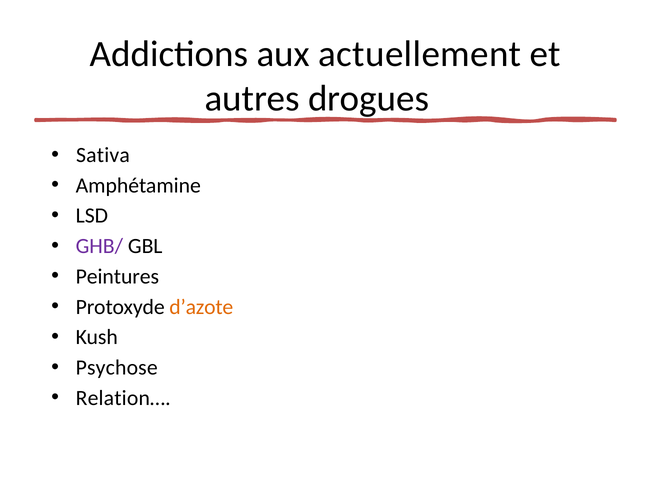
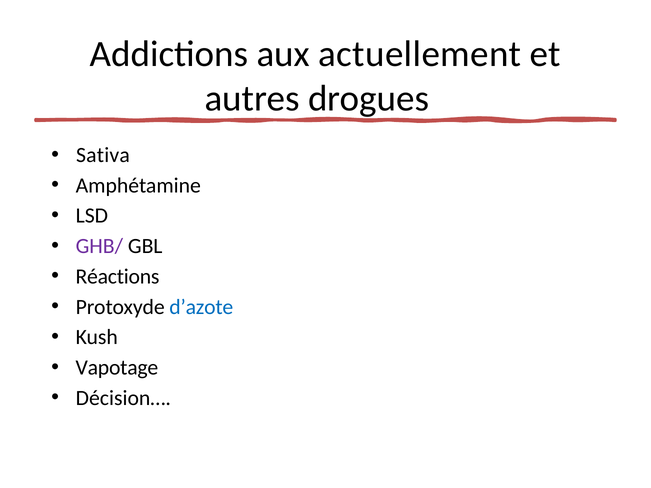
Peintures: Peintures -> Réactions
d’azote colour: orange -> blue
Psychose: Psychose -> Vapotage
Relation…: Relation… -> Décision…
